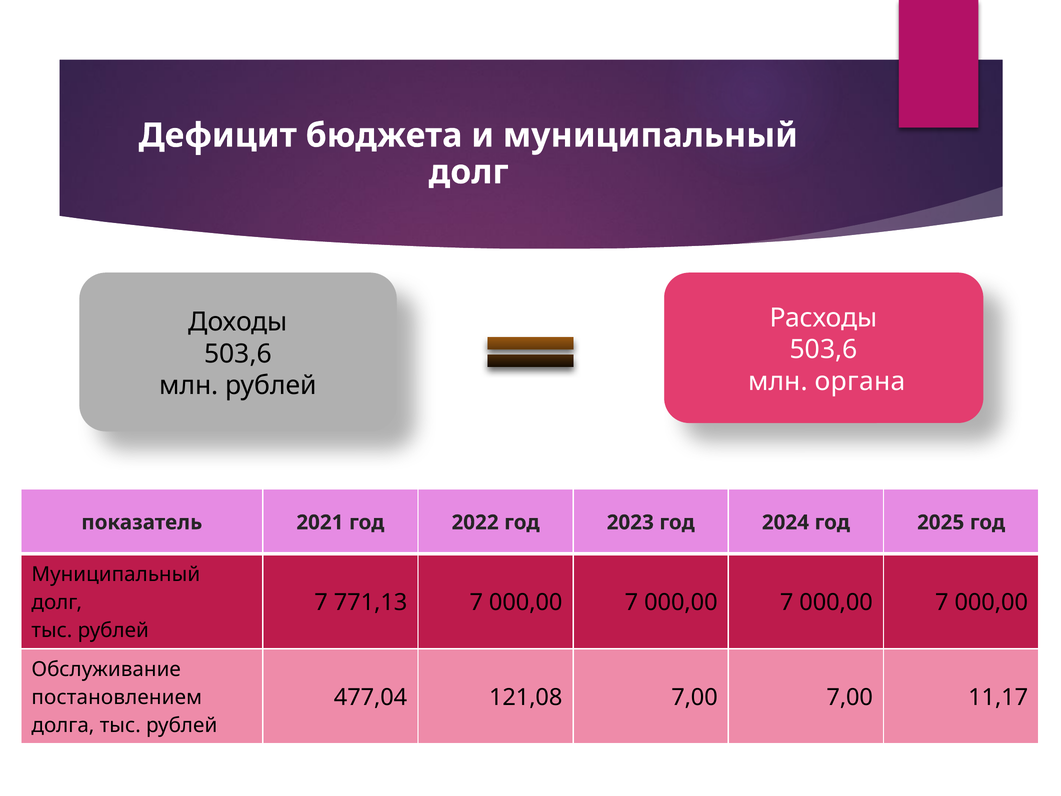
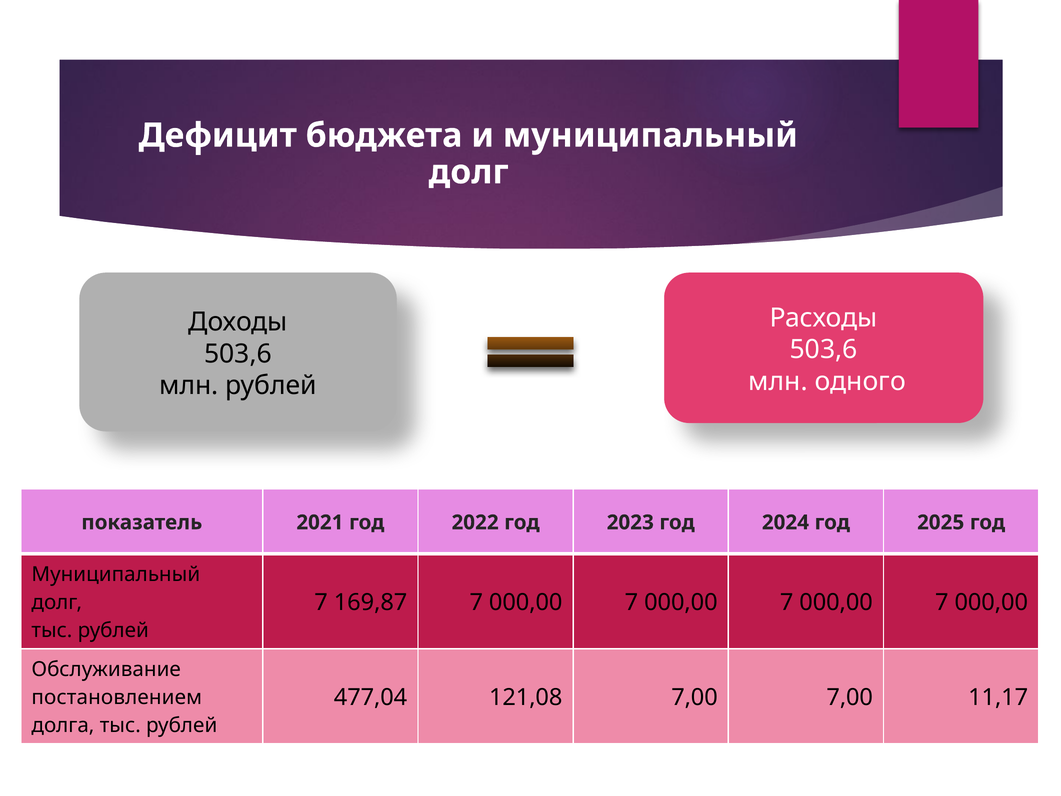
органа: органа -> одного
771,13: 771,13 -> 169,87
